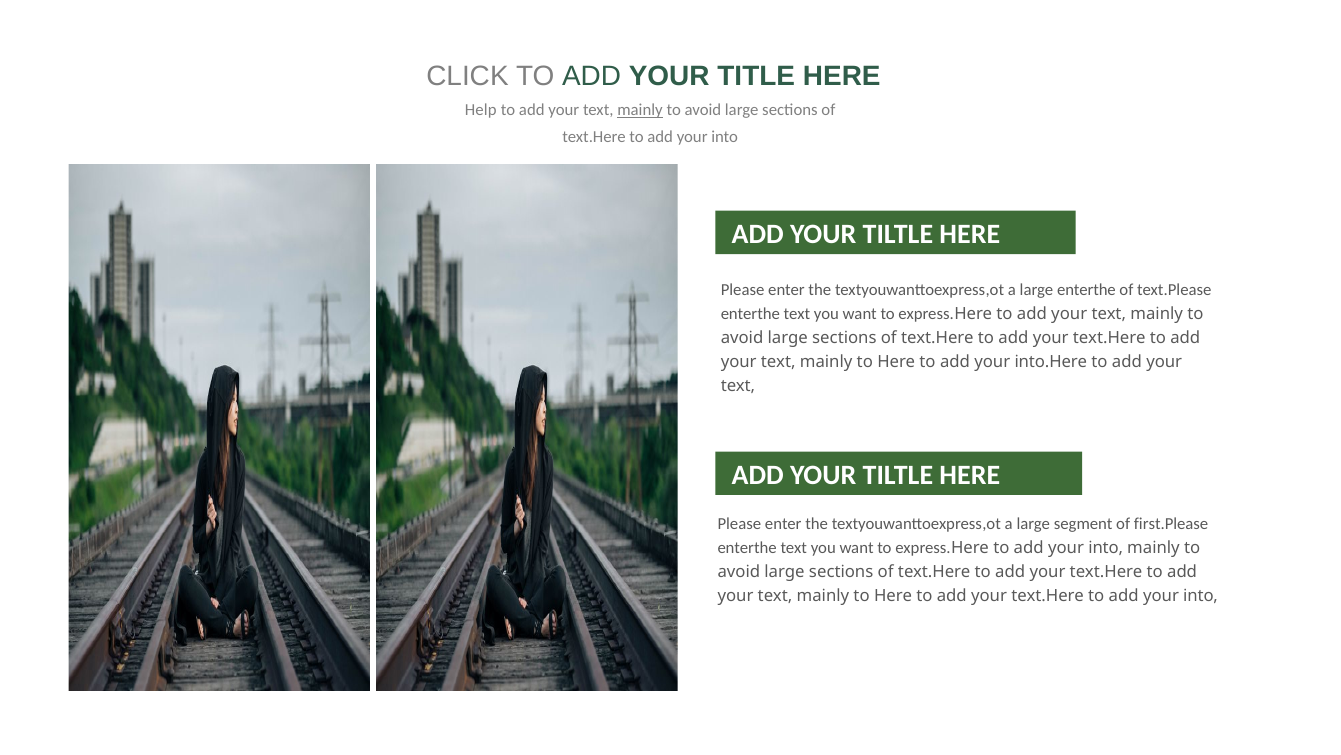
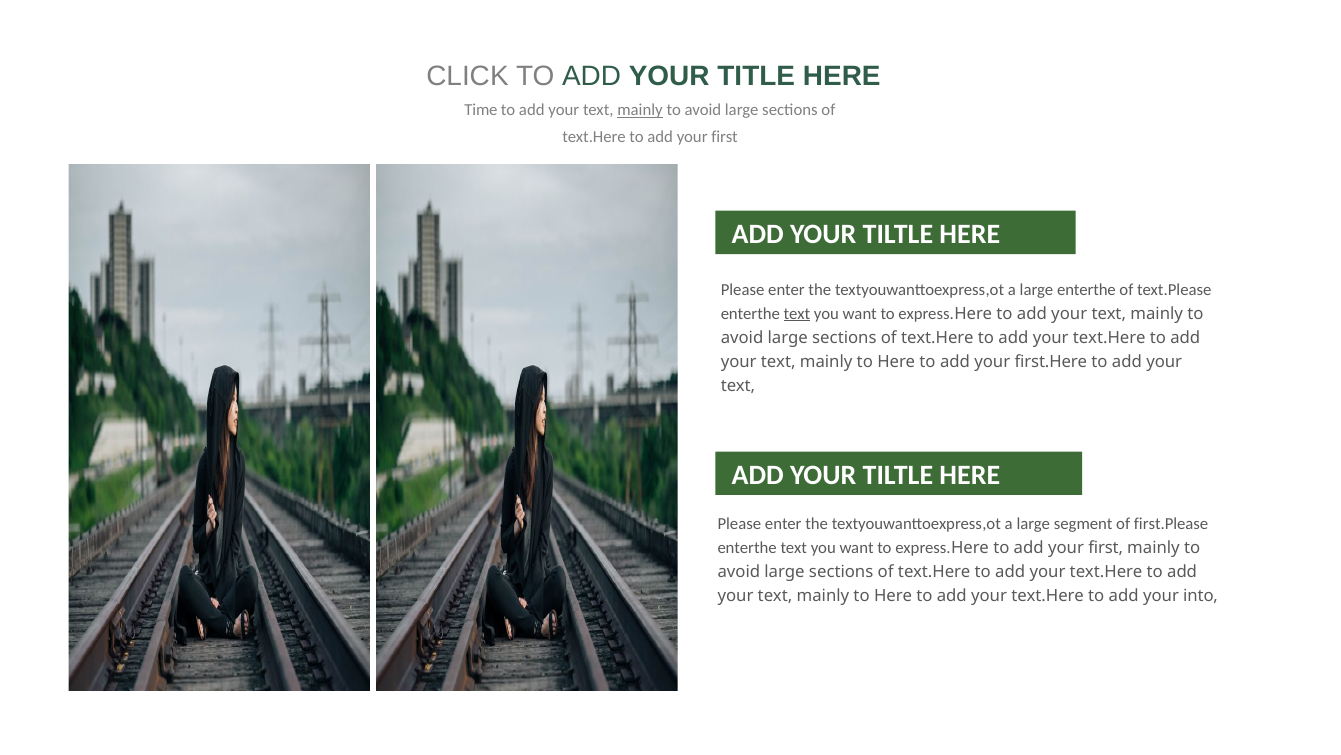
Help: Help -> Time
into at (725, 136): into -> first
text at (797, 313) underline: none -> present
into.Here: into.Here -> first.Here
into at (1106, 547): into -> first
